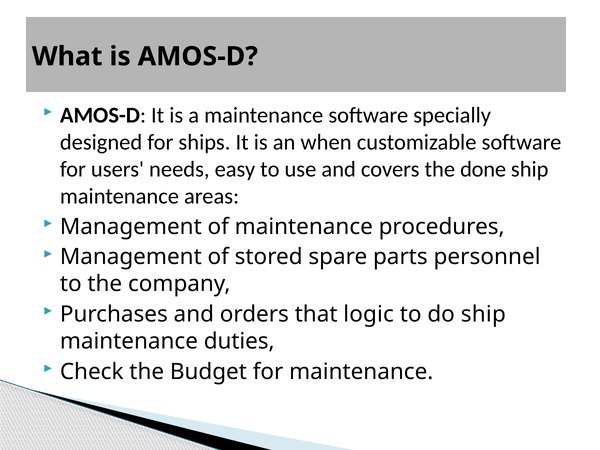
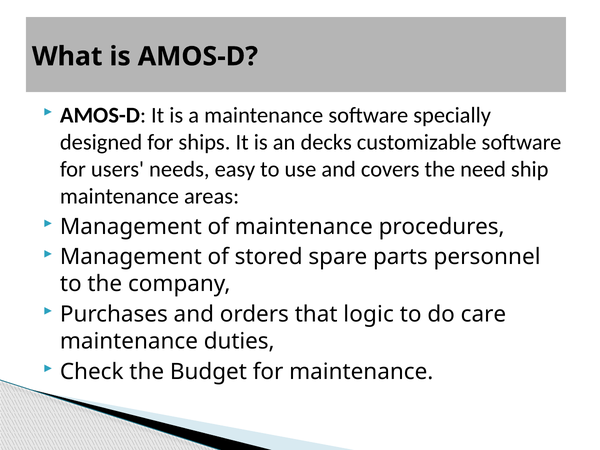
when: when -> decks
done: done -> need
do ship: ship -> care
